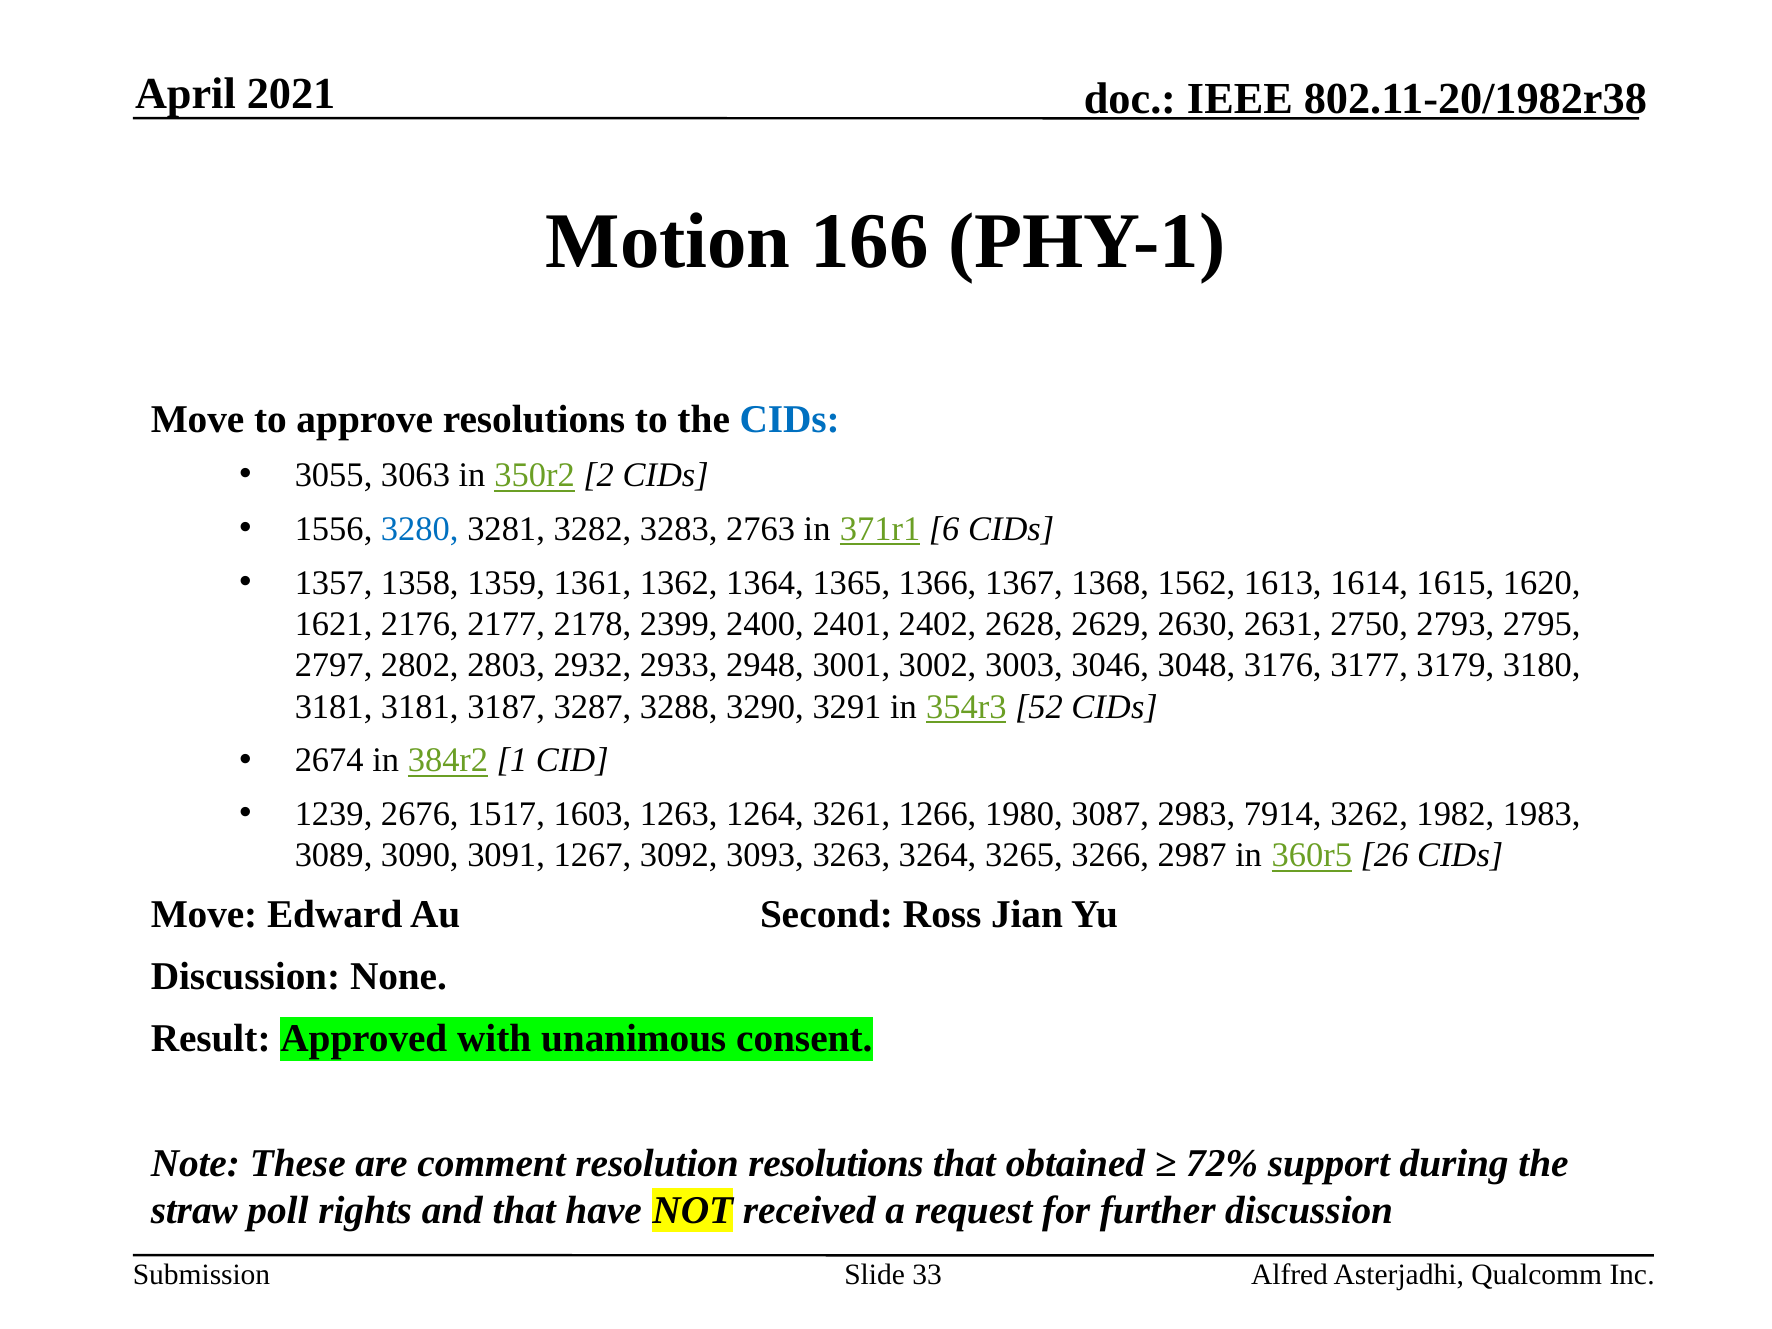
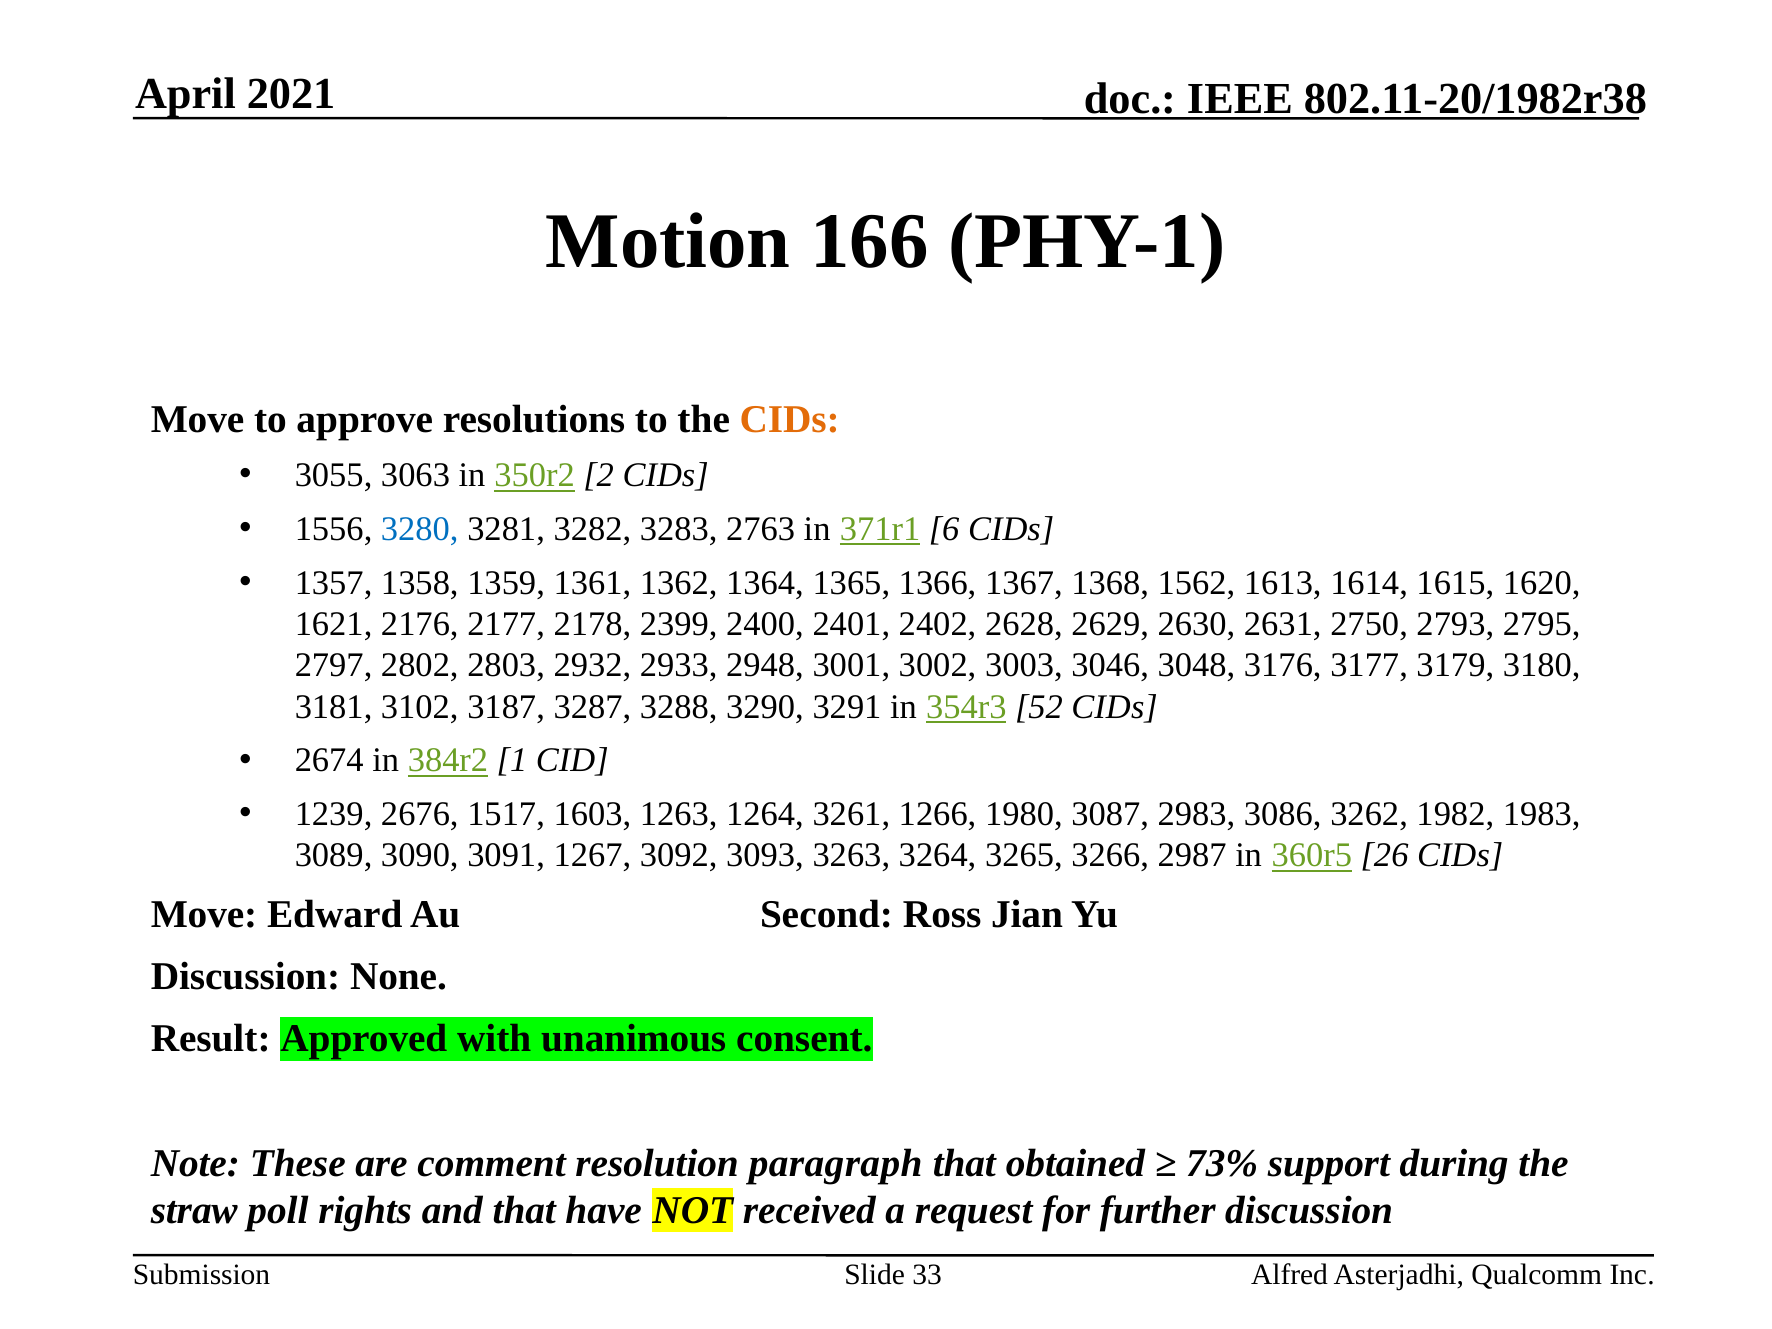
CIDs at (790, 419) colour: blue -> orange
3181 3181: 3181 -> 3102
7914: 7914 -> 3086
resolution resolutions: resolutions -> paragraph
72%: 72% -> 73%
